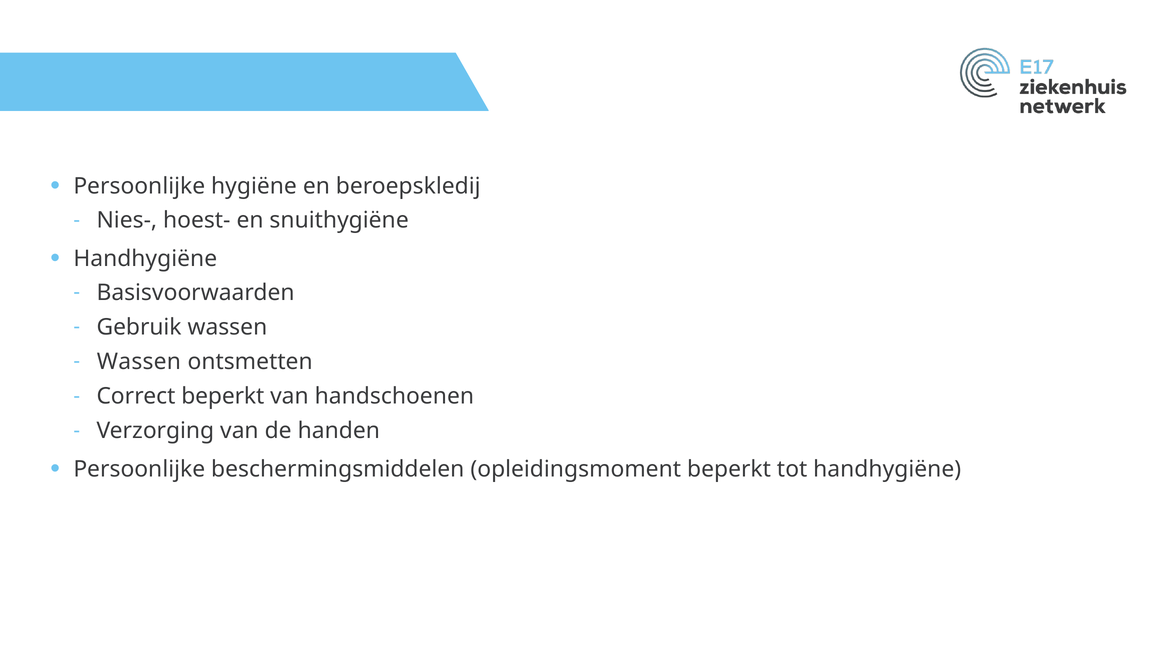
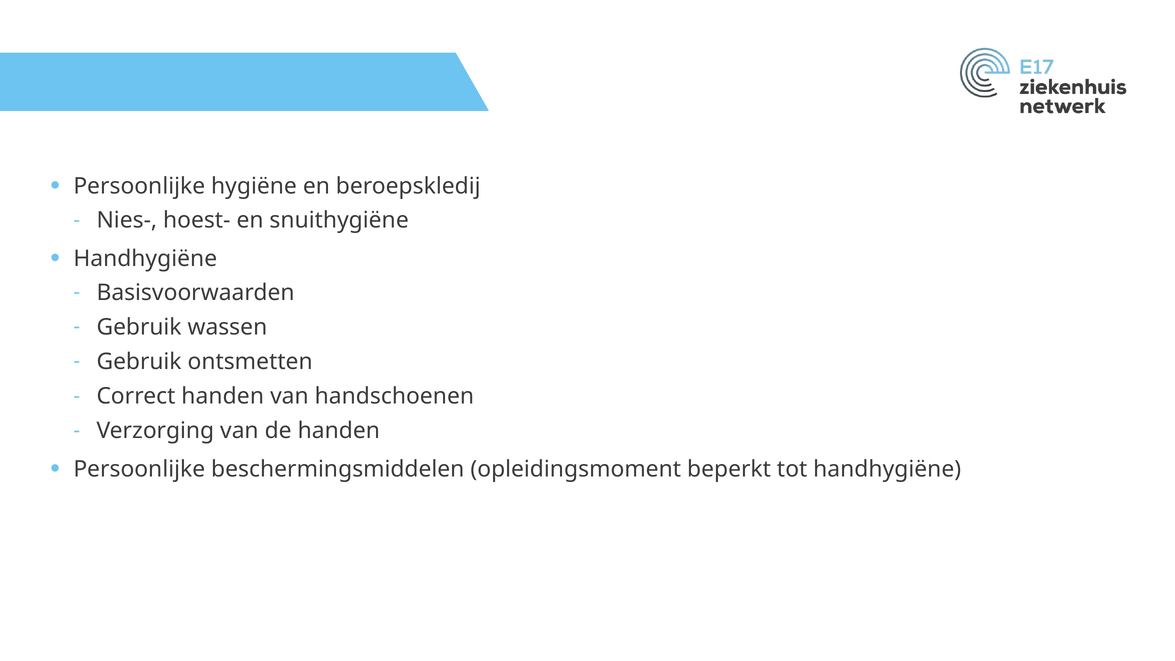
Wassen at (139, 362): Wassen -> Gebruik
Correct beperkt: beperkt -> handen
